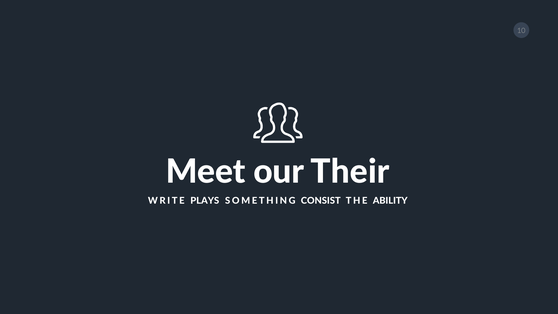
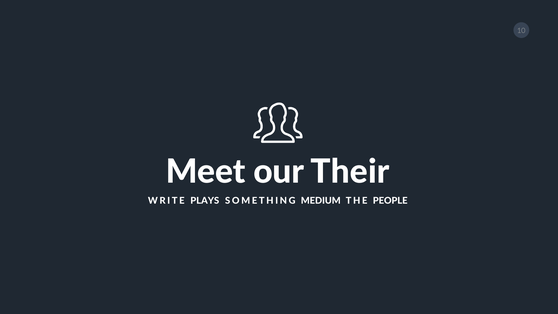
CONSIST: CONSIST -> MEDIUM
ABILITY: ABILITY -> PEOPLE
